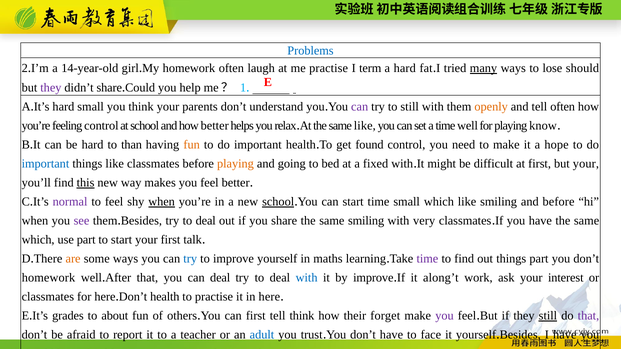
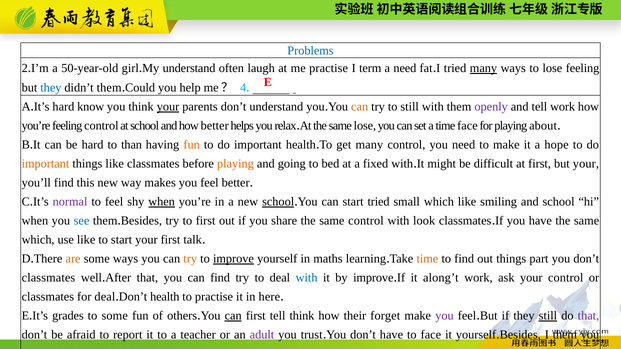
14-year-old: 14-year-old -> 50-year-old
homework at (189, 68): homework -> understand
a hard: hard -> need
lose should: should -> feeling
they at (51, 88) colour: purple -> blue
didn’t share: share -> them
1: 1 -> 4
hard small: small -> know
your at (168, 107) underline: none -> present
can at (360, 107) colour: purple -> orange
openly colour: orange -> purple
tell often: often -> work
same like: like -> lose
time well: well -> face
playing know: know -> about
get found: found -> many
important at (45, 164) colour: blue -> orange
this underline: present -> none
start time: time -> tried
and before: before -> school
see colour: purple -> blue
deal at (206, 221): deal -> first
same smiling: smiling -> control
very: very -> look
use part: part -> like
try at (190, 259) colour: blue -> orange
improve at (233, 259) underline: none -> present
time at (427, 259) colour: purple -> orange
homework at (48, 278): homework -> classmates
can deal: deal -> find
your interest: interest -> control
for here: here -> deal
to about: about -> some
can at (233, 316) underline: none -> present
adult colour: blue -> purple
I have: have -> them
